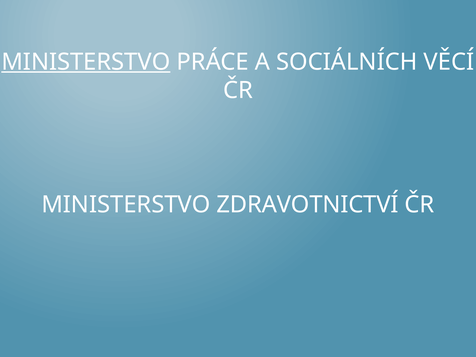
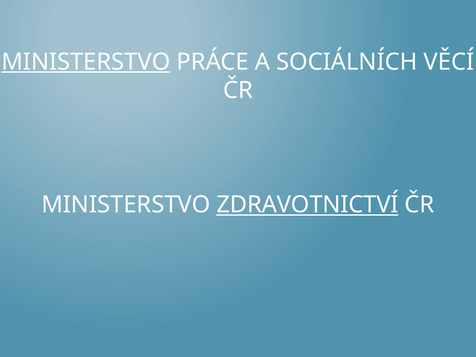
ZDRAVOTNICTVÍ underline: none -> present
